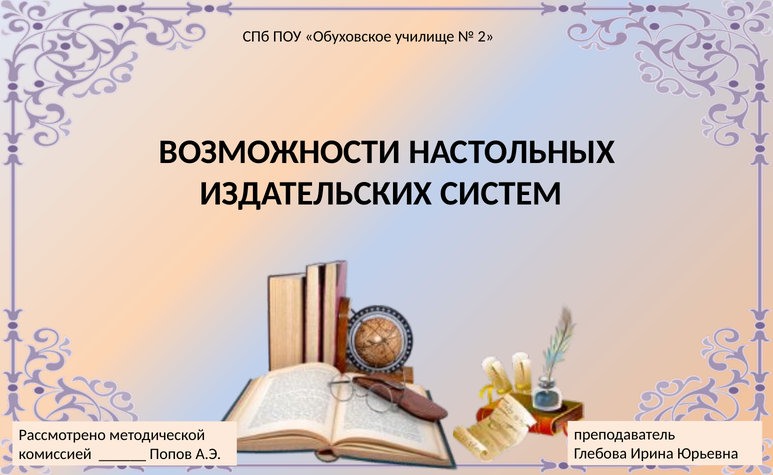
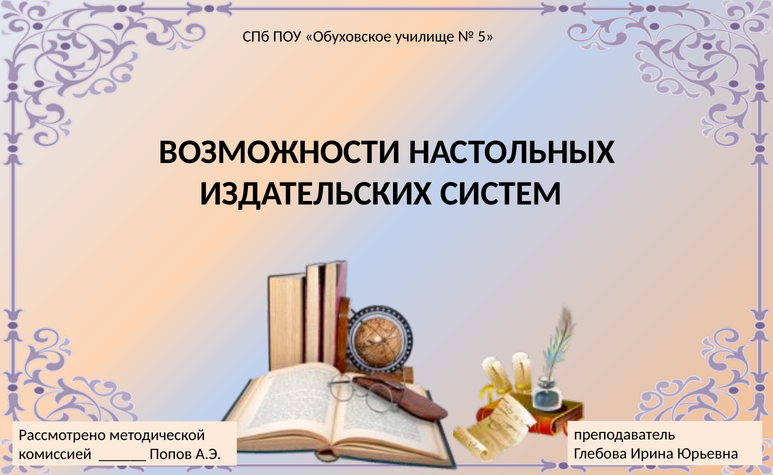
2: 2 -> 5
